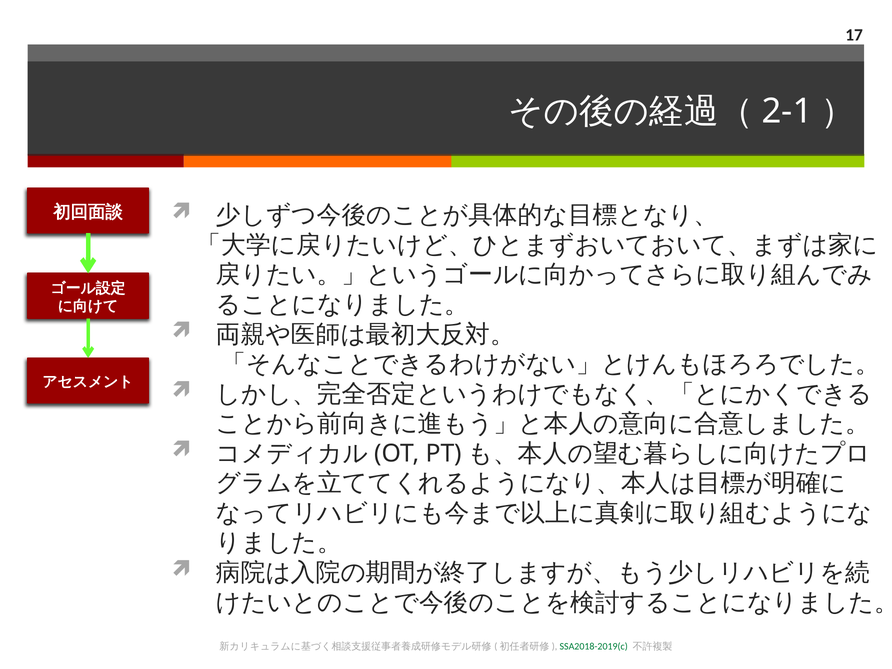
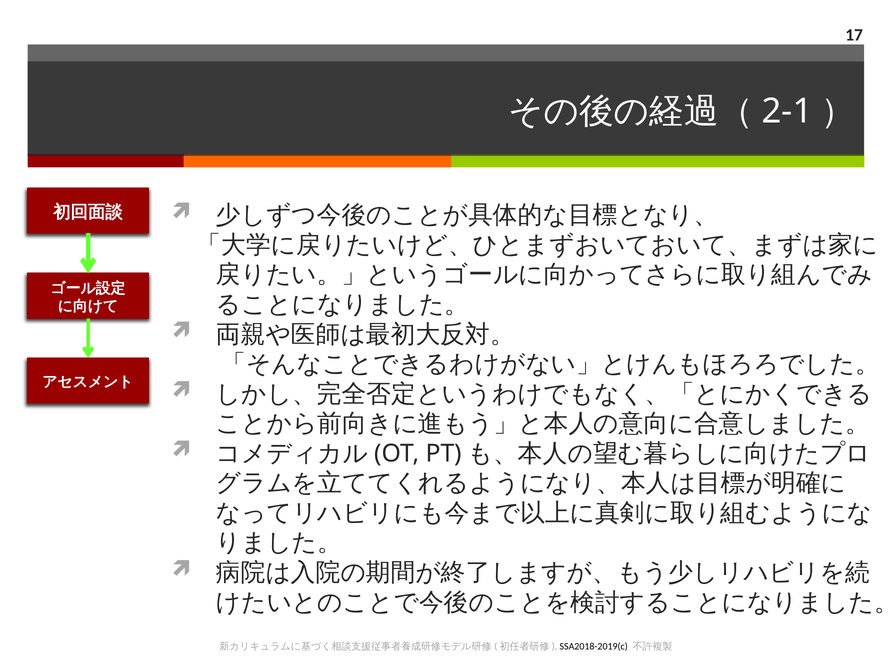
SSA2018-2019(c colour: green -> black
